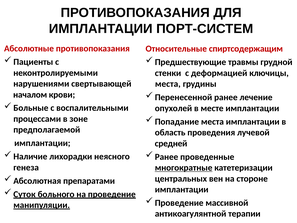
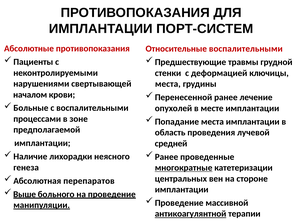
Относительные спиртсодержащим: спиртсодержащим -> воспалительными
препаратами: препаратами -> перепаратов
Суток: Суток -> Выше
антикоагулянтной underline: none -> present
